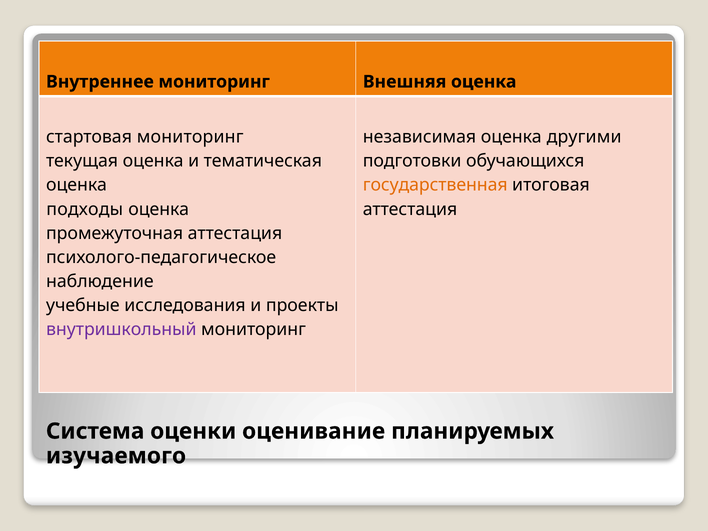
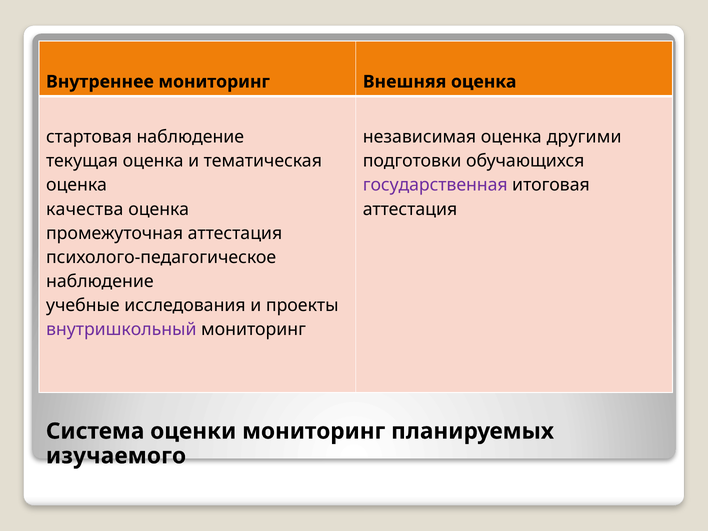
стартовая мониторинг: мониторинг -> наблюдение
государственная colour: orange -> purple
подходы: подходы -> качества
оценки оценивание: оценивание -> мониторинг
